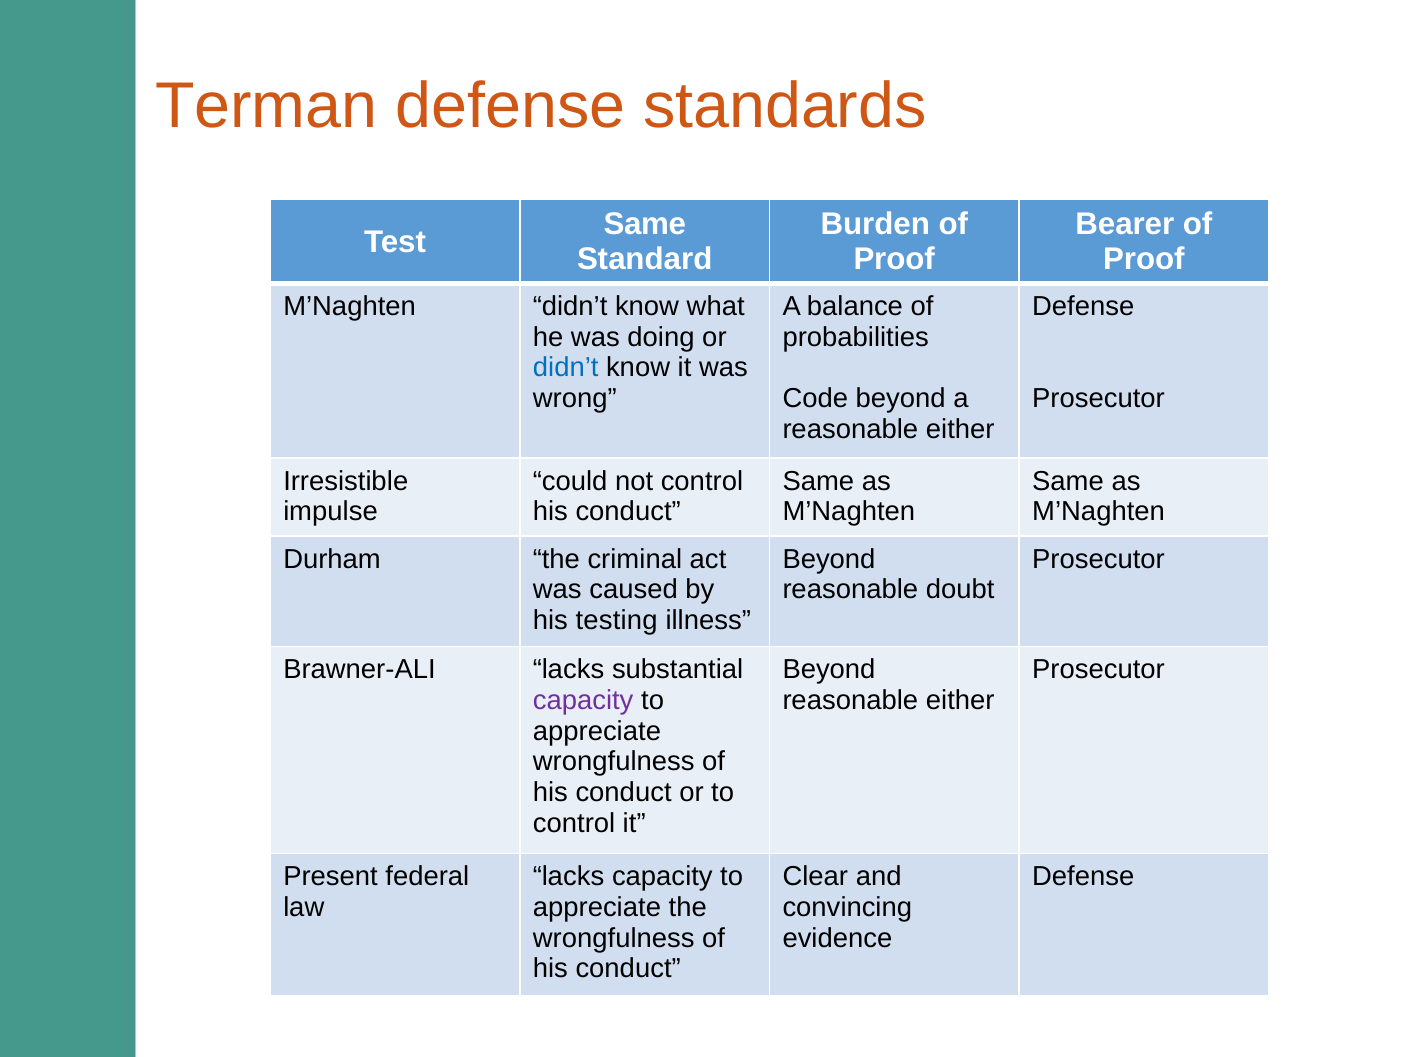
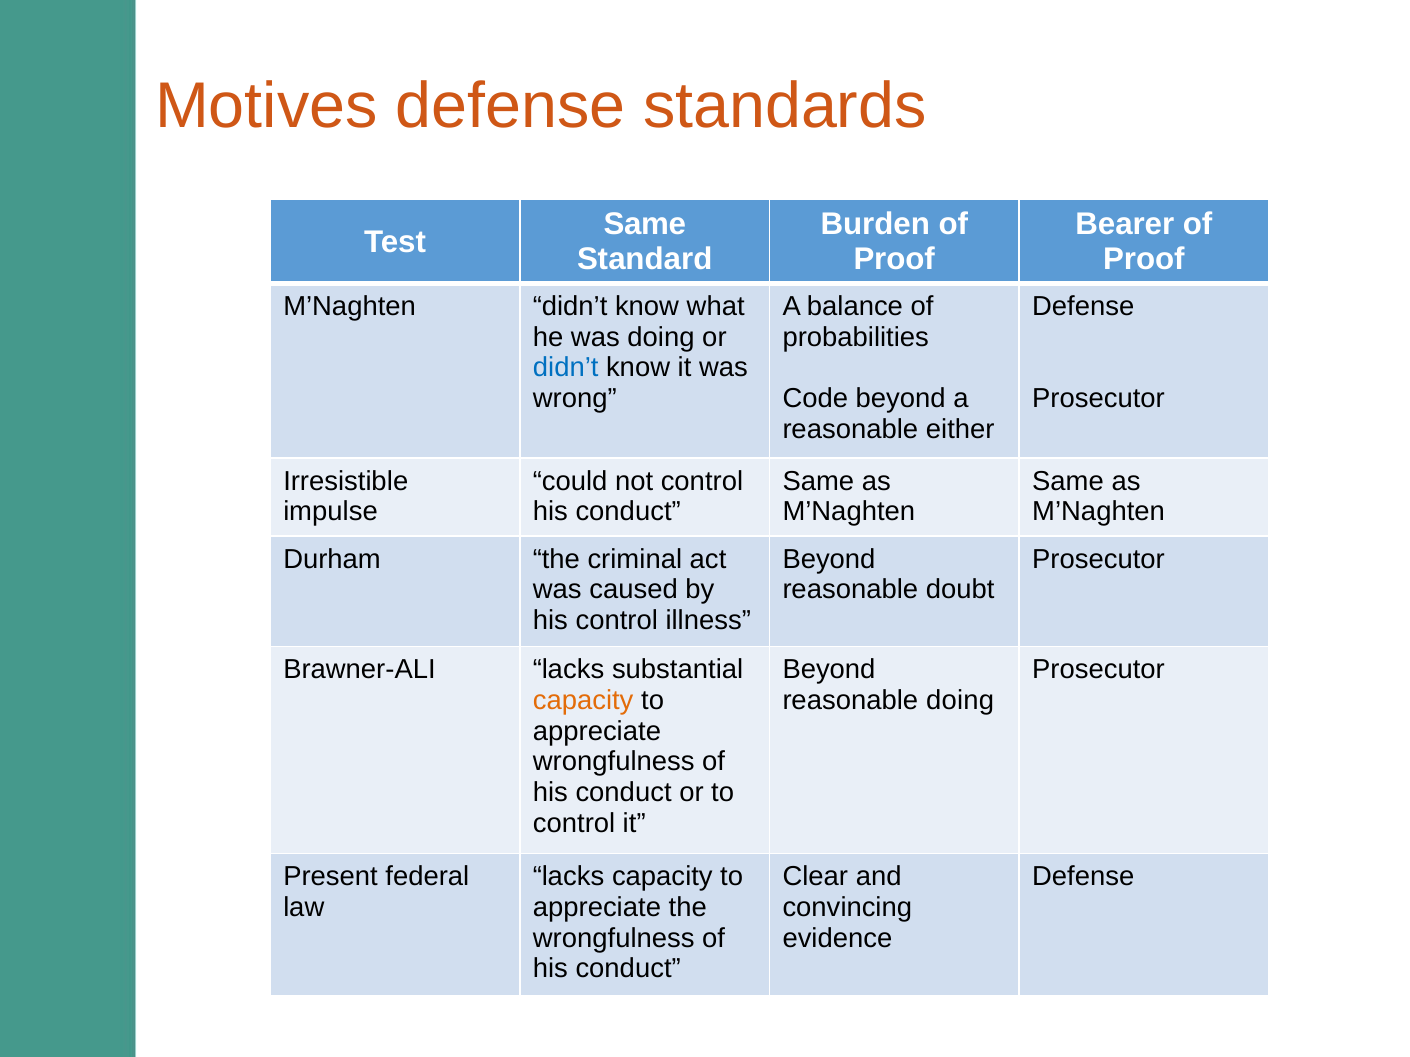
Terman: Terman -> Motives
his testing: testing -> control
capacity at (583, 701) colour: purple -> orange
either at (960, 701): either -> doing
